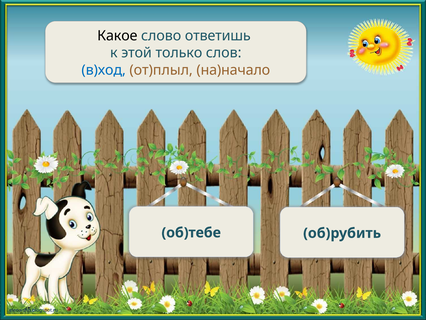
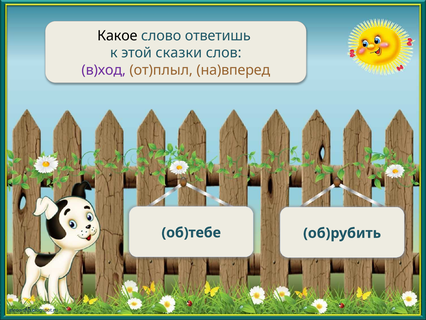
только: только -> сказки
в)ход colour: blue -> purple
на)начало: на)начало -> на)вперед
